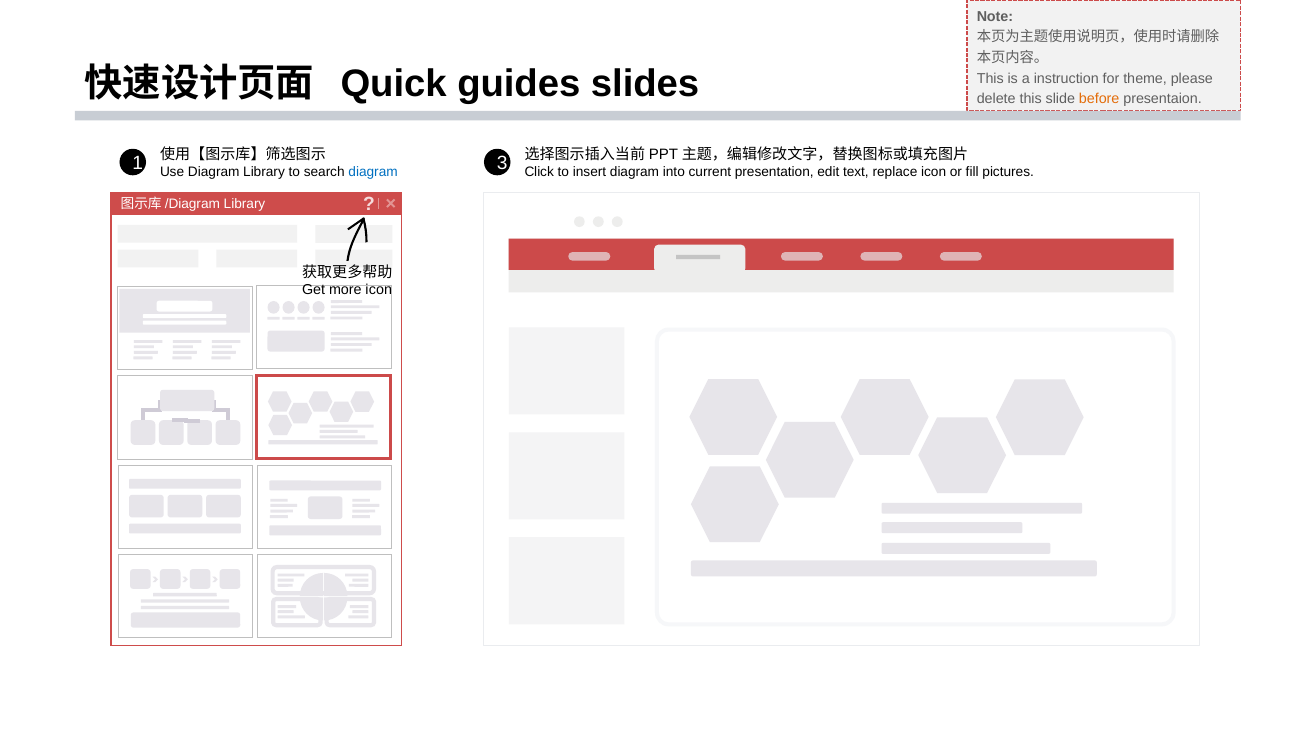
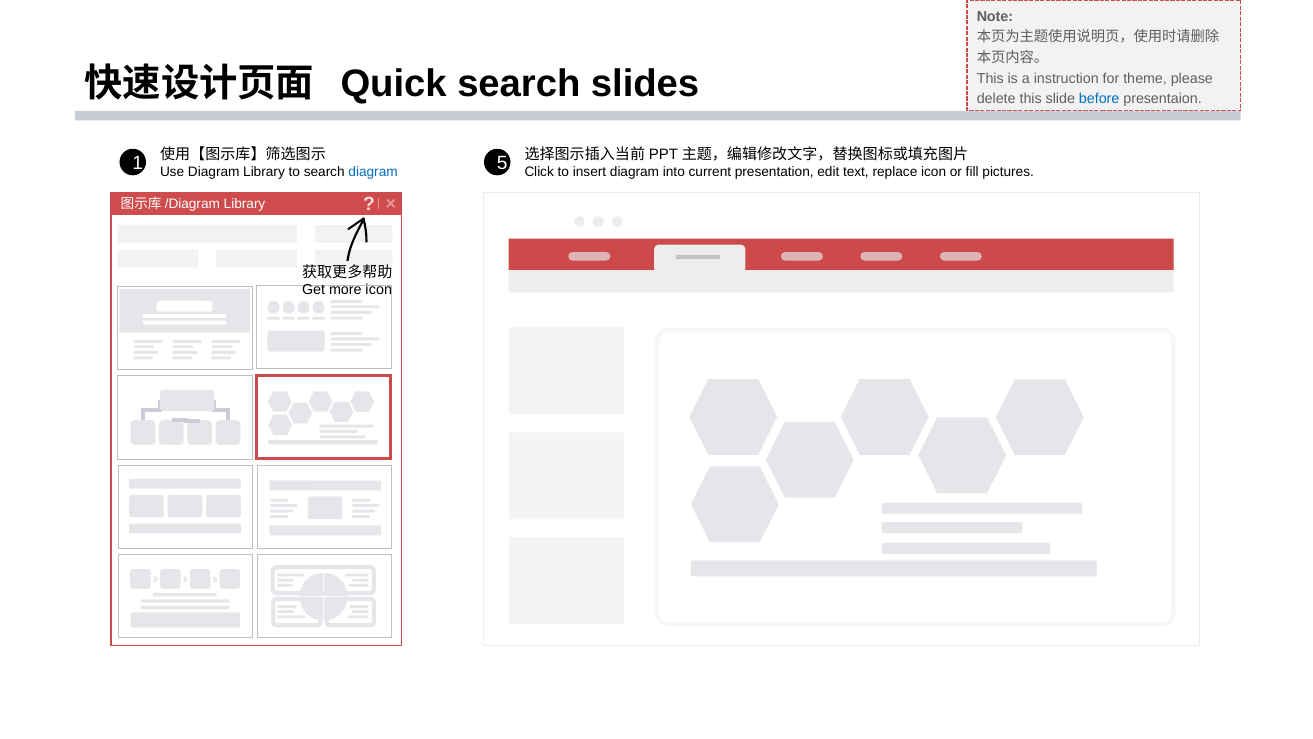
Quick guides: guides -> search
before colour: orange -> blue
3: 3 -> 5
